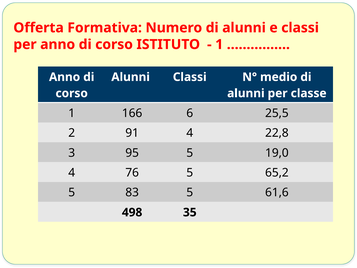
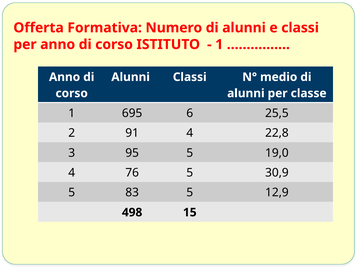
166: 166 -> 695
65,2: 65,2 -> 30,9
61,6: 61,6 -> 12,9
35: 35 -> 15
